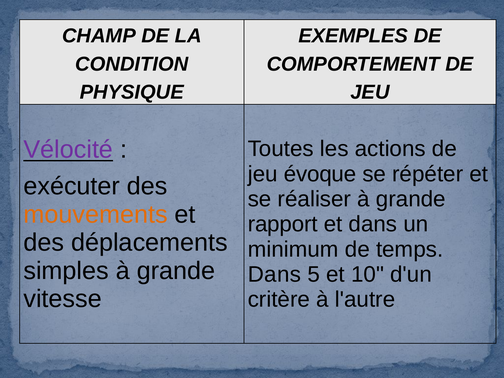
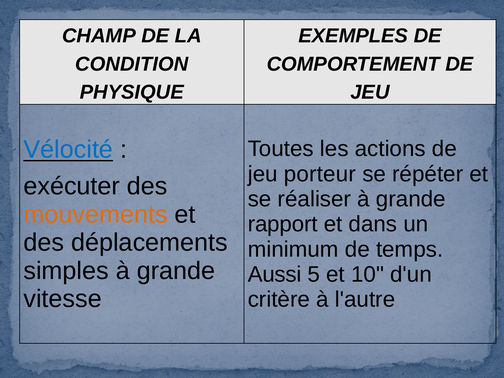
Vélocité colour: purple -> blue
évoque: évoque -> porteur
Dans at (274, 274): Dans -> Aussi
